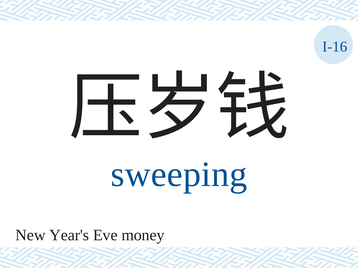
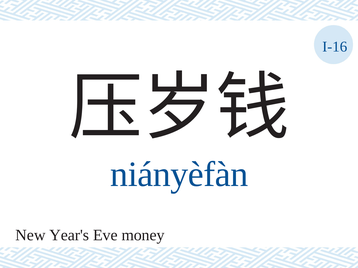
sweeping: sweeping -> niányèfàn
